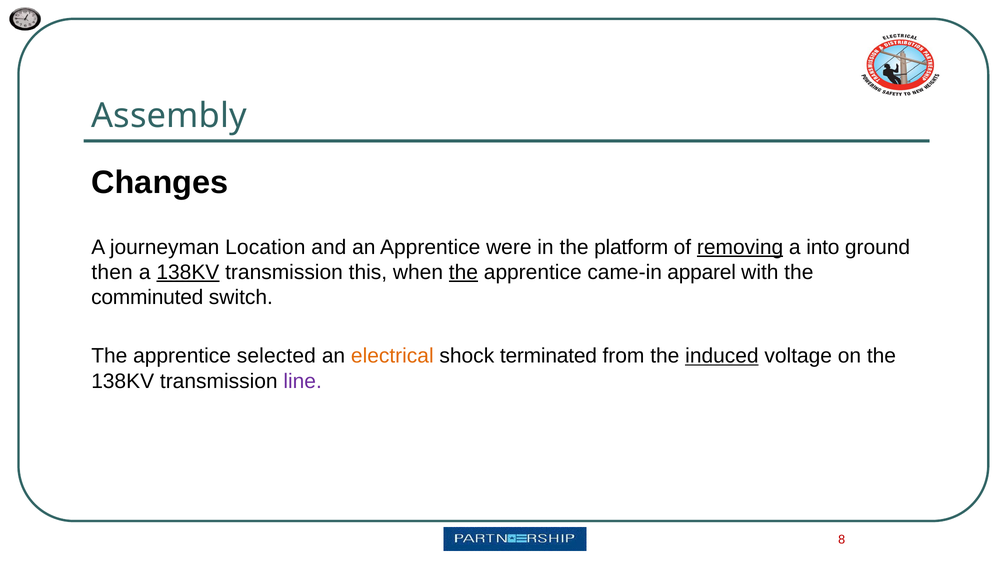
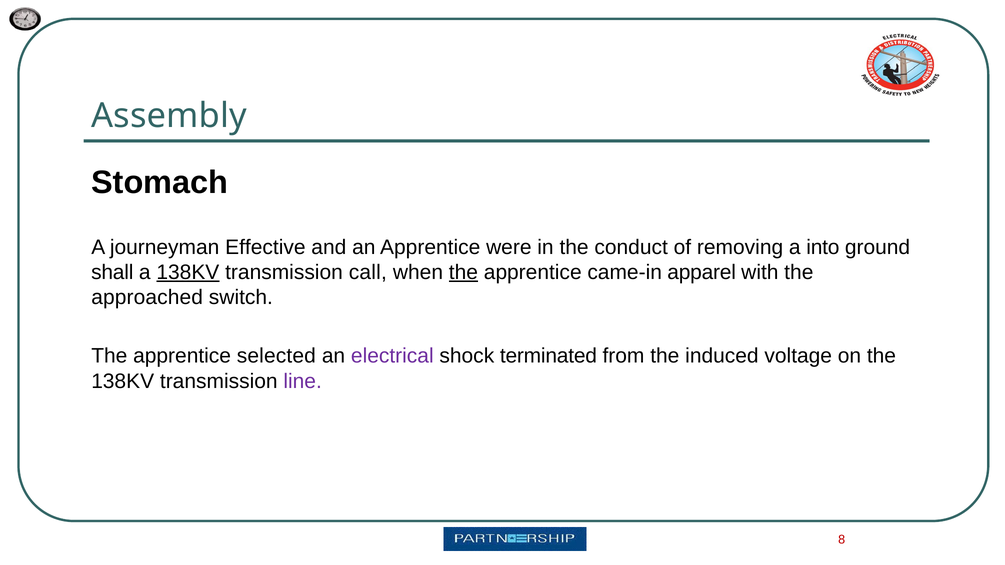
Changes: Changes -> Stomach
Location: Location -> Effective
platform: platform -> conduct
removing underline: present -> none
then: then -> shall
this: this -> call
comminuted: comminuted -> approached
electrical colour: orange -> purple
induced underline: present -> none
